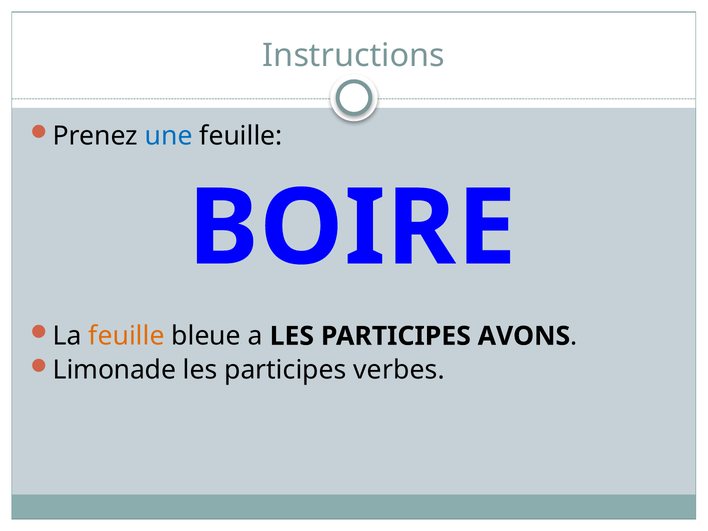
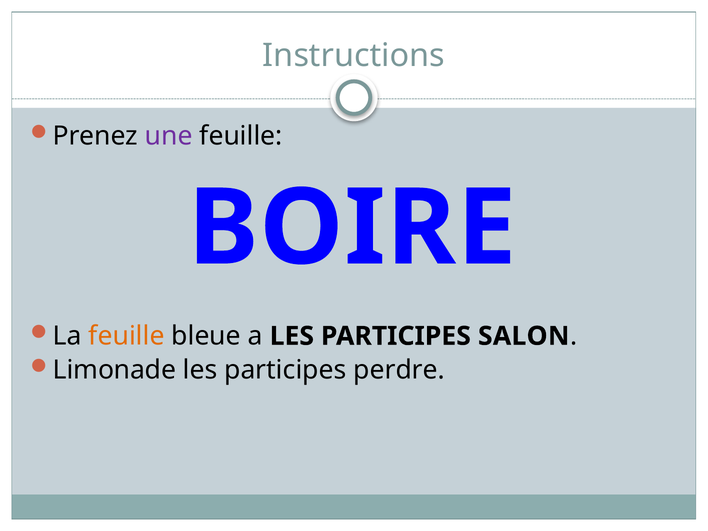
une colour: blue -> purple
AVONS: AVONS -> SALON
verbes: verbes -> perdre
